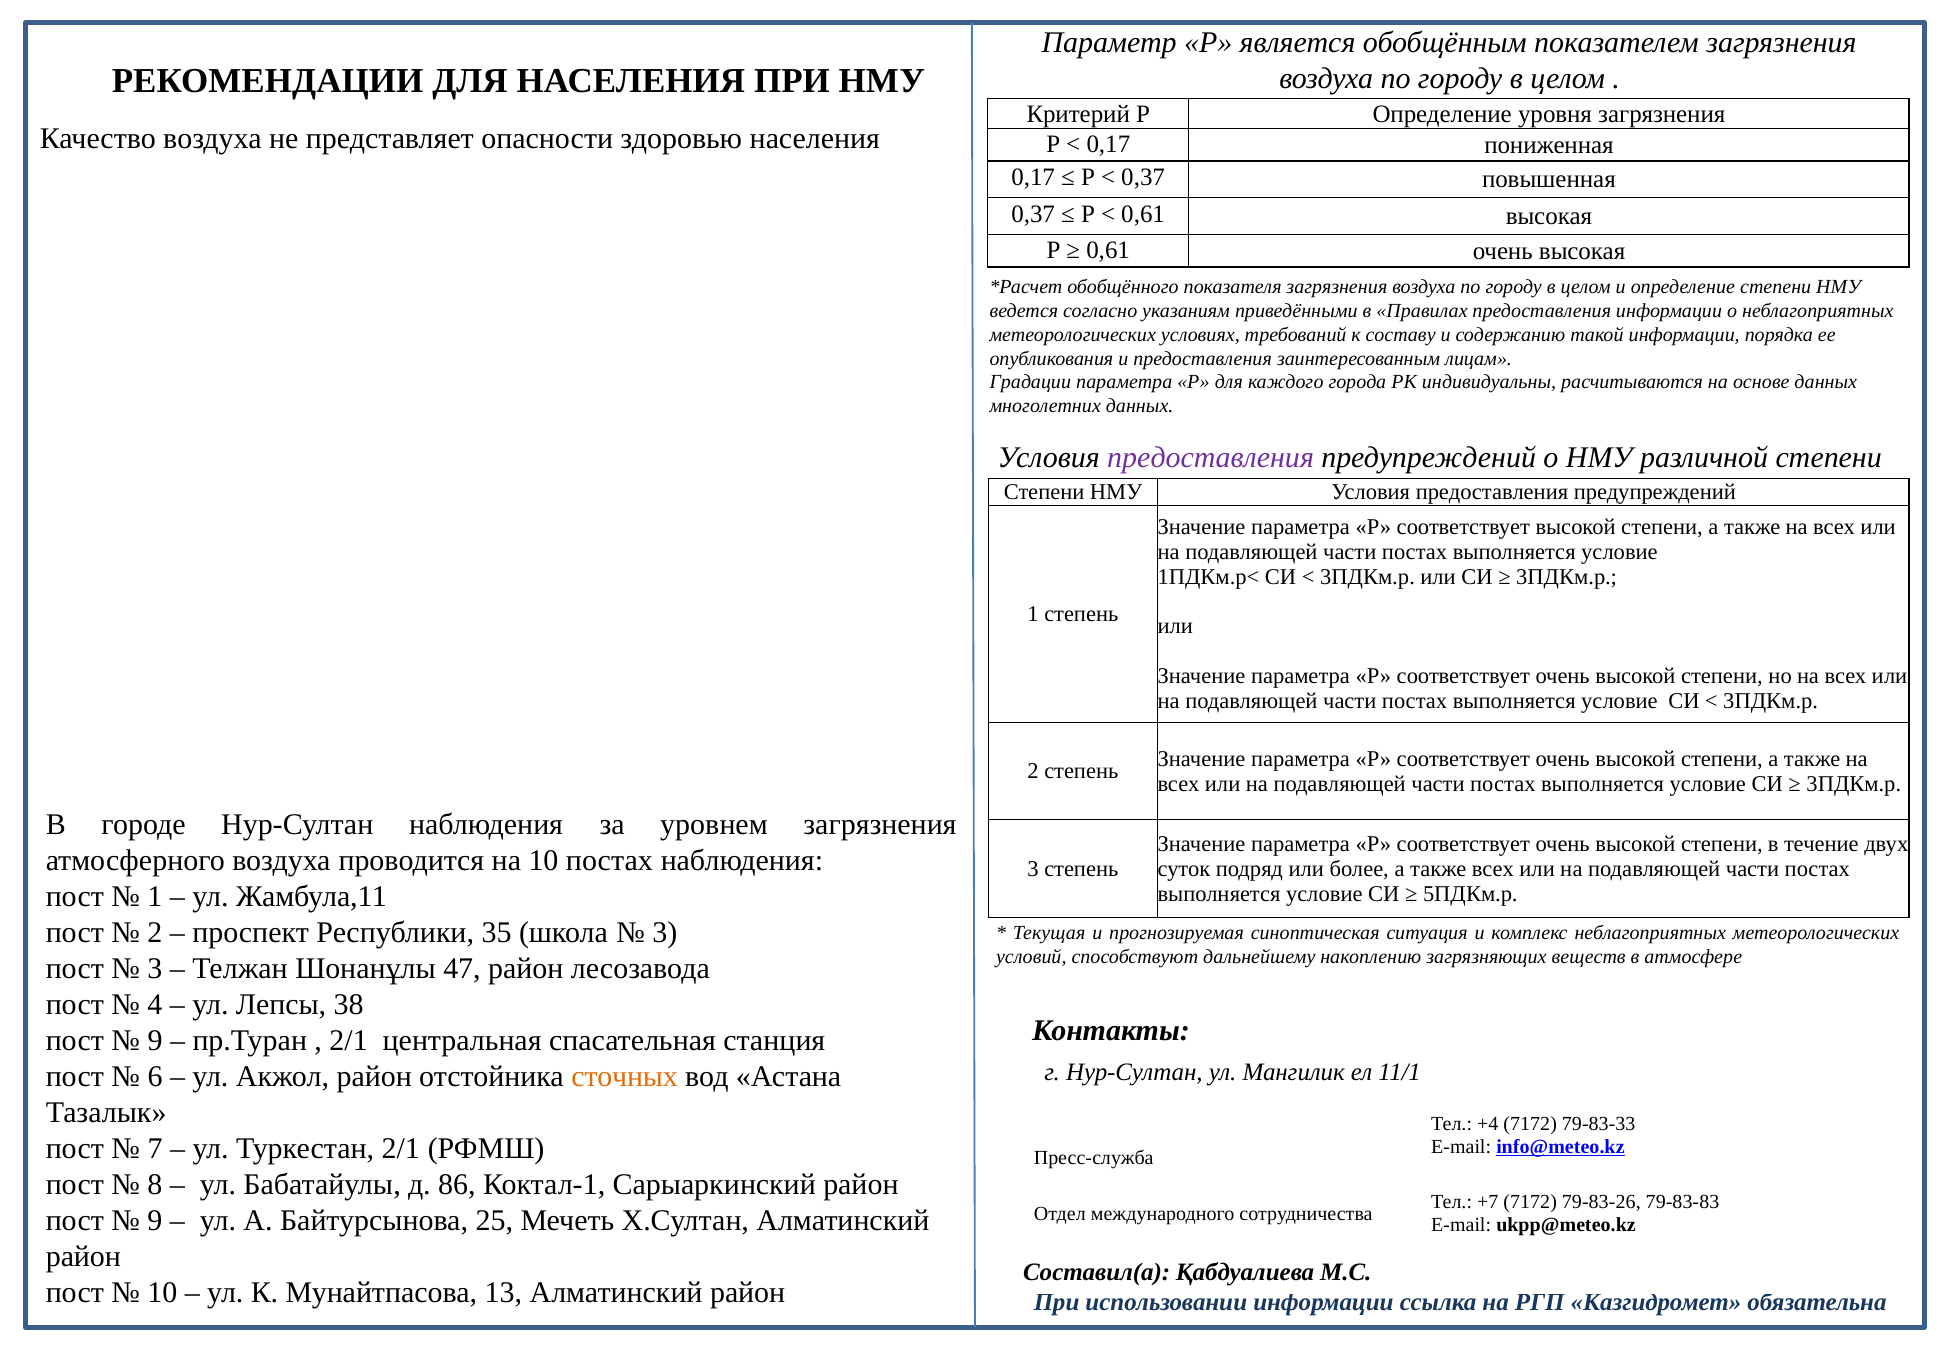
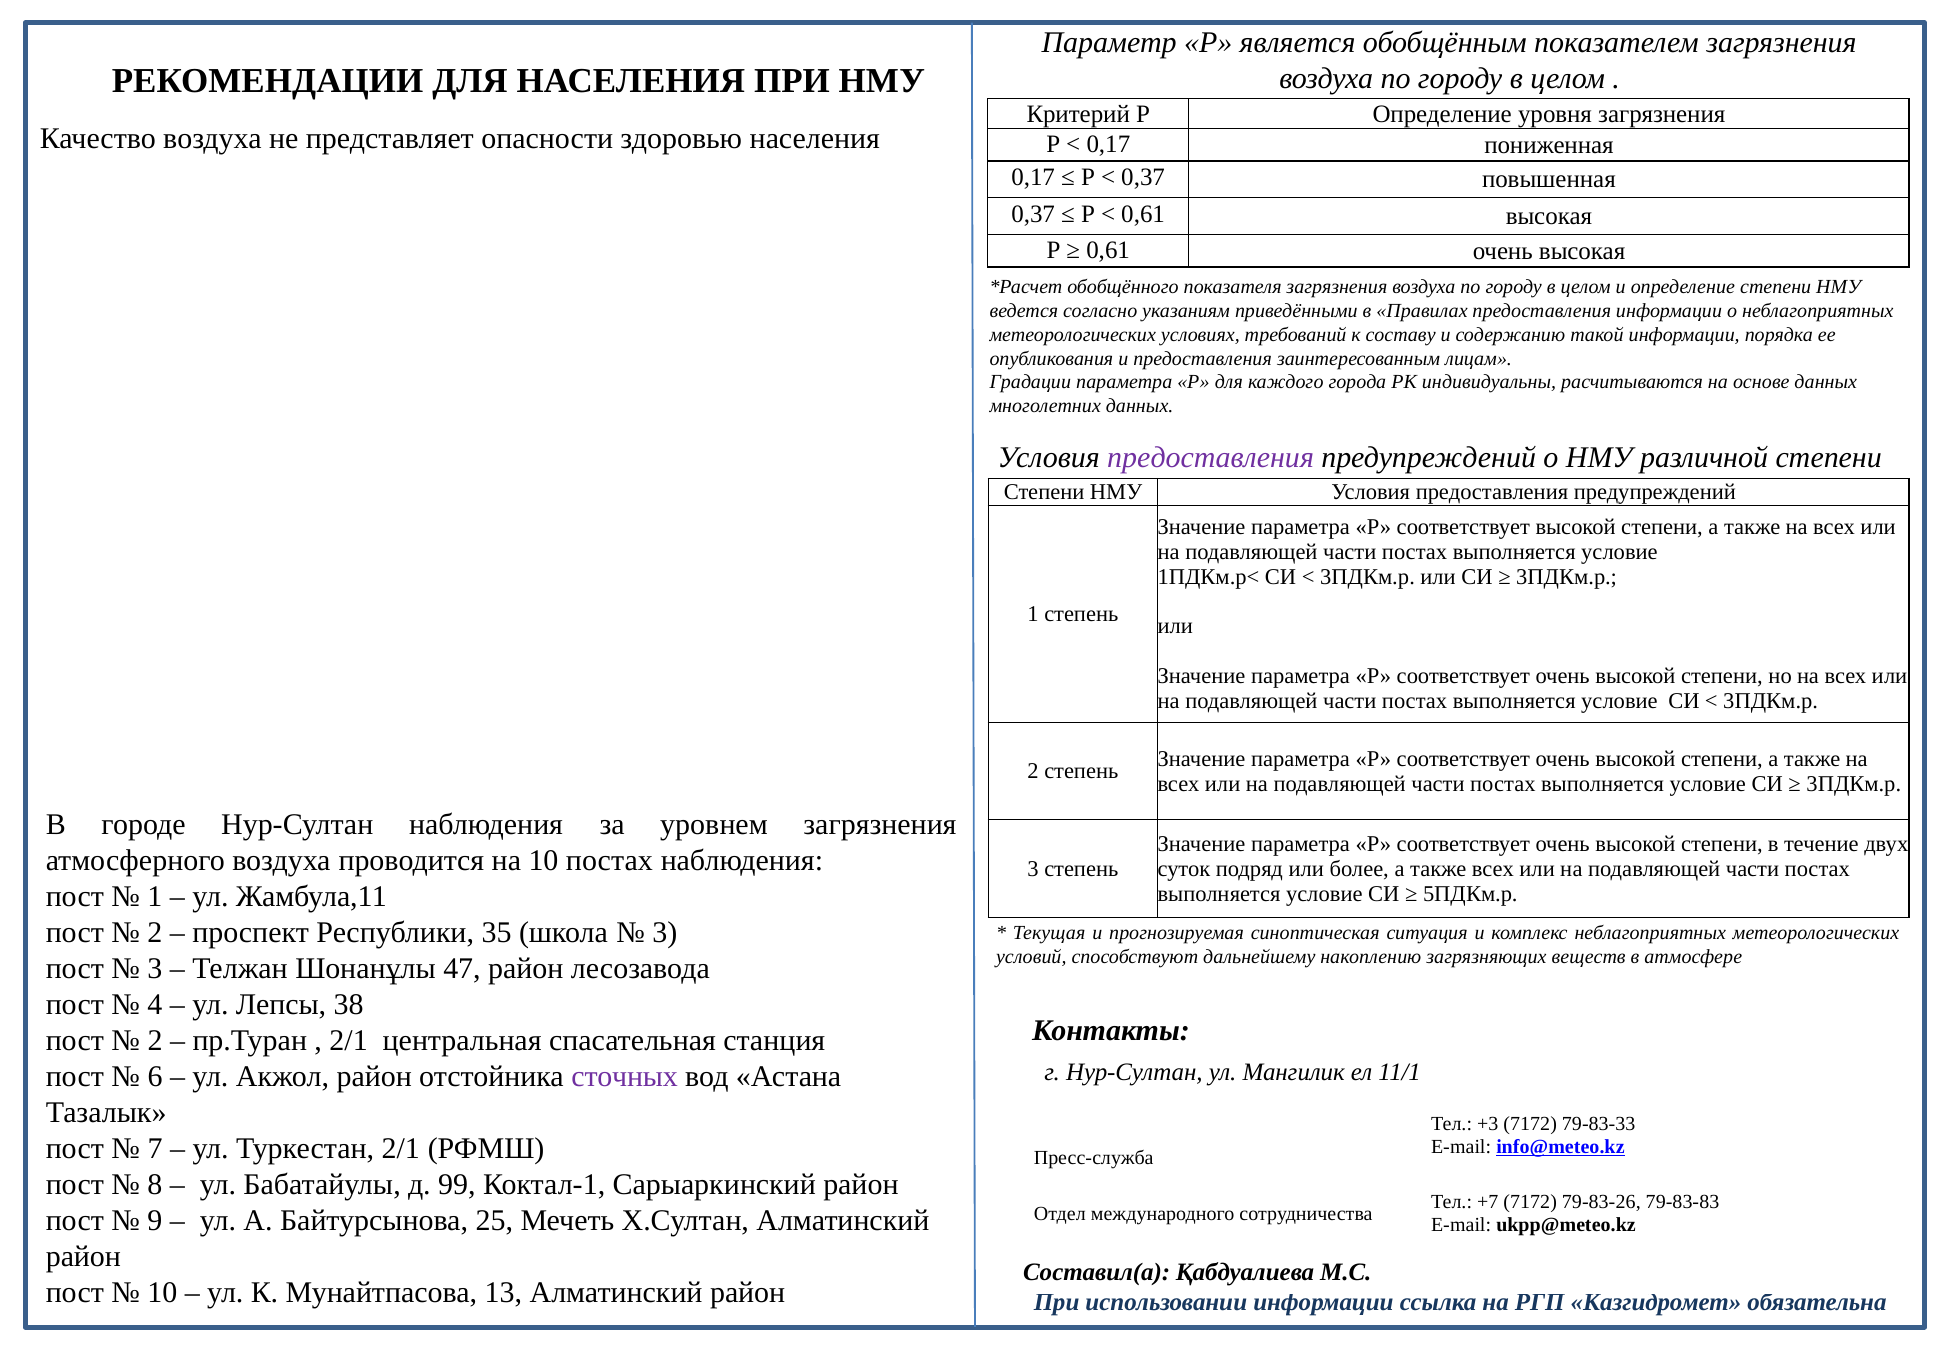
9 at (155, 1040): 9 -> 2
сточных colour: orange -> purple
+4: +4 -> +3
86: 86 -> 99
